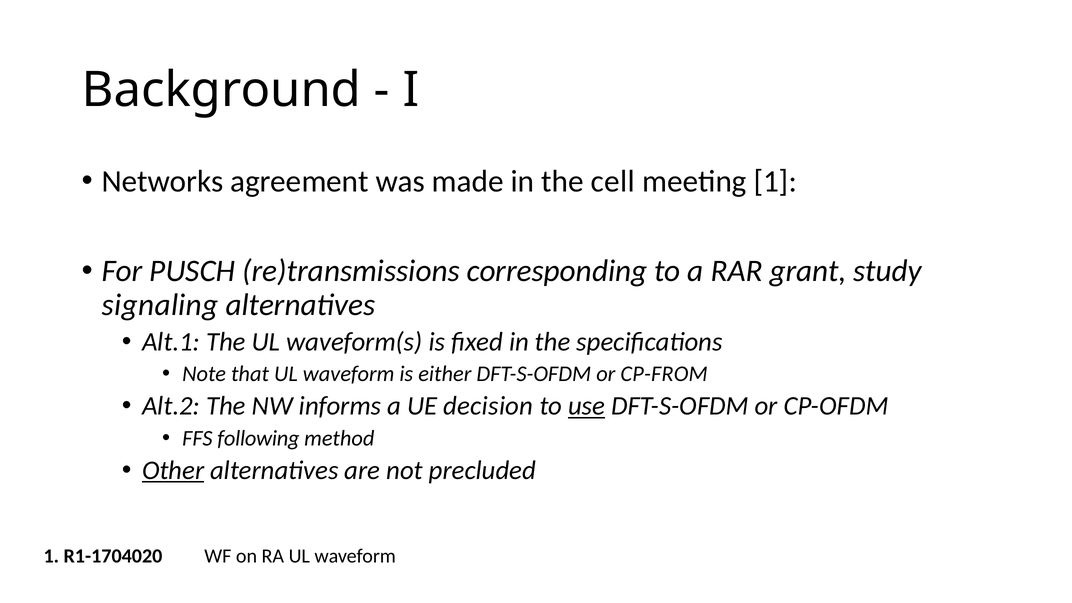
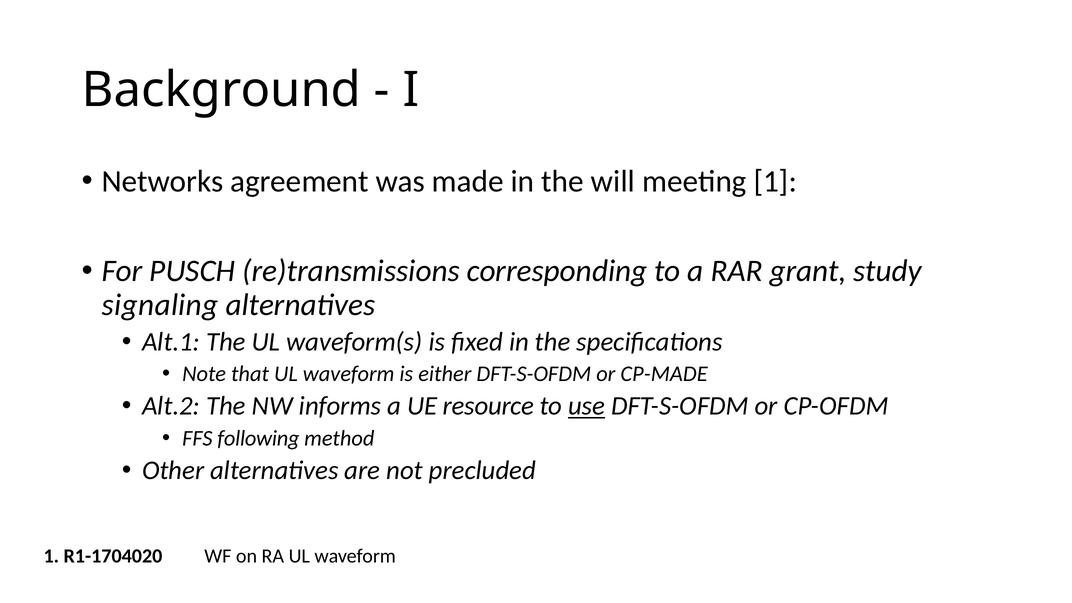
cell: cell -> will
CP-FROM: CP-FROM -> CP-MADE
decision: decision -> resource
Other underline: present -> none
